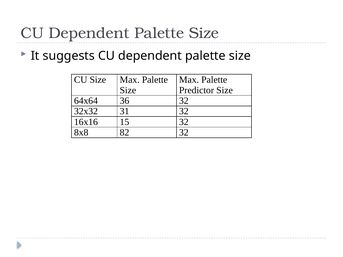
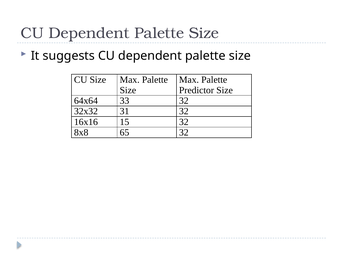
36: 36 -> 33
82: 82 -> 65
